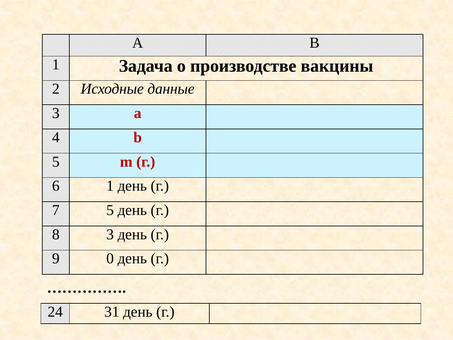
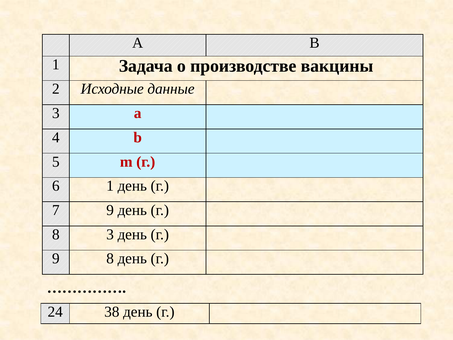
7 5: 5 -> 9
9 0: 0 -> 8
31: 31 -> 38
